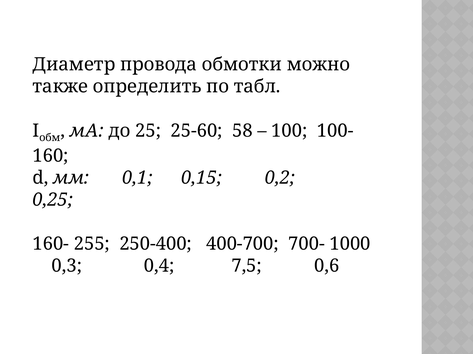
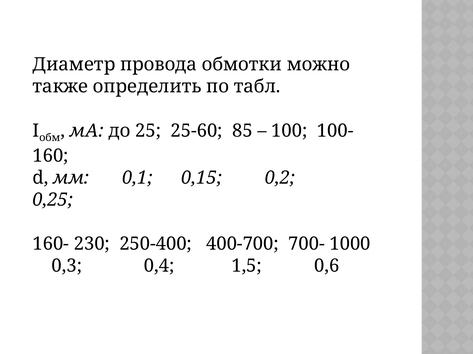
58: 58 -> 85
255: 255 -> 230
7,5: 7,5 -> 1,5
